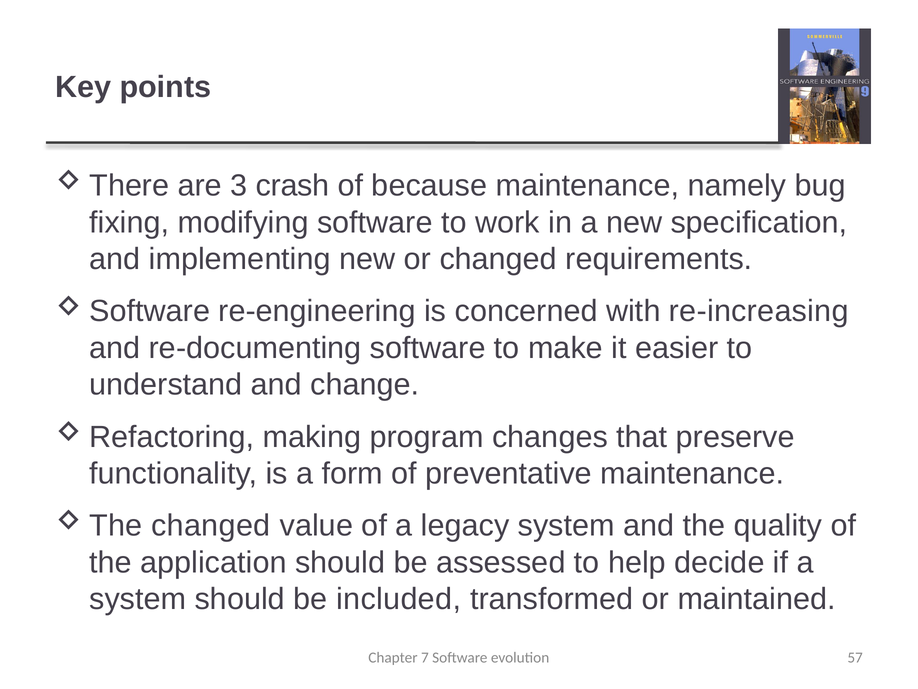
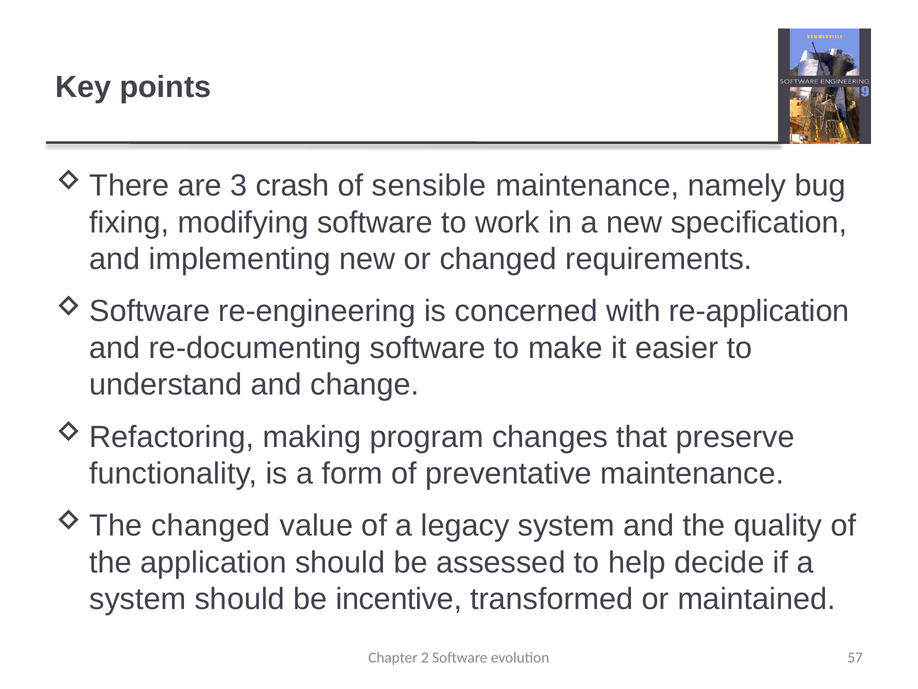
because: because -> sensible
re-increasing: re-increasing -> re-application
included: included -> incentive
7: 7 -> 2
